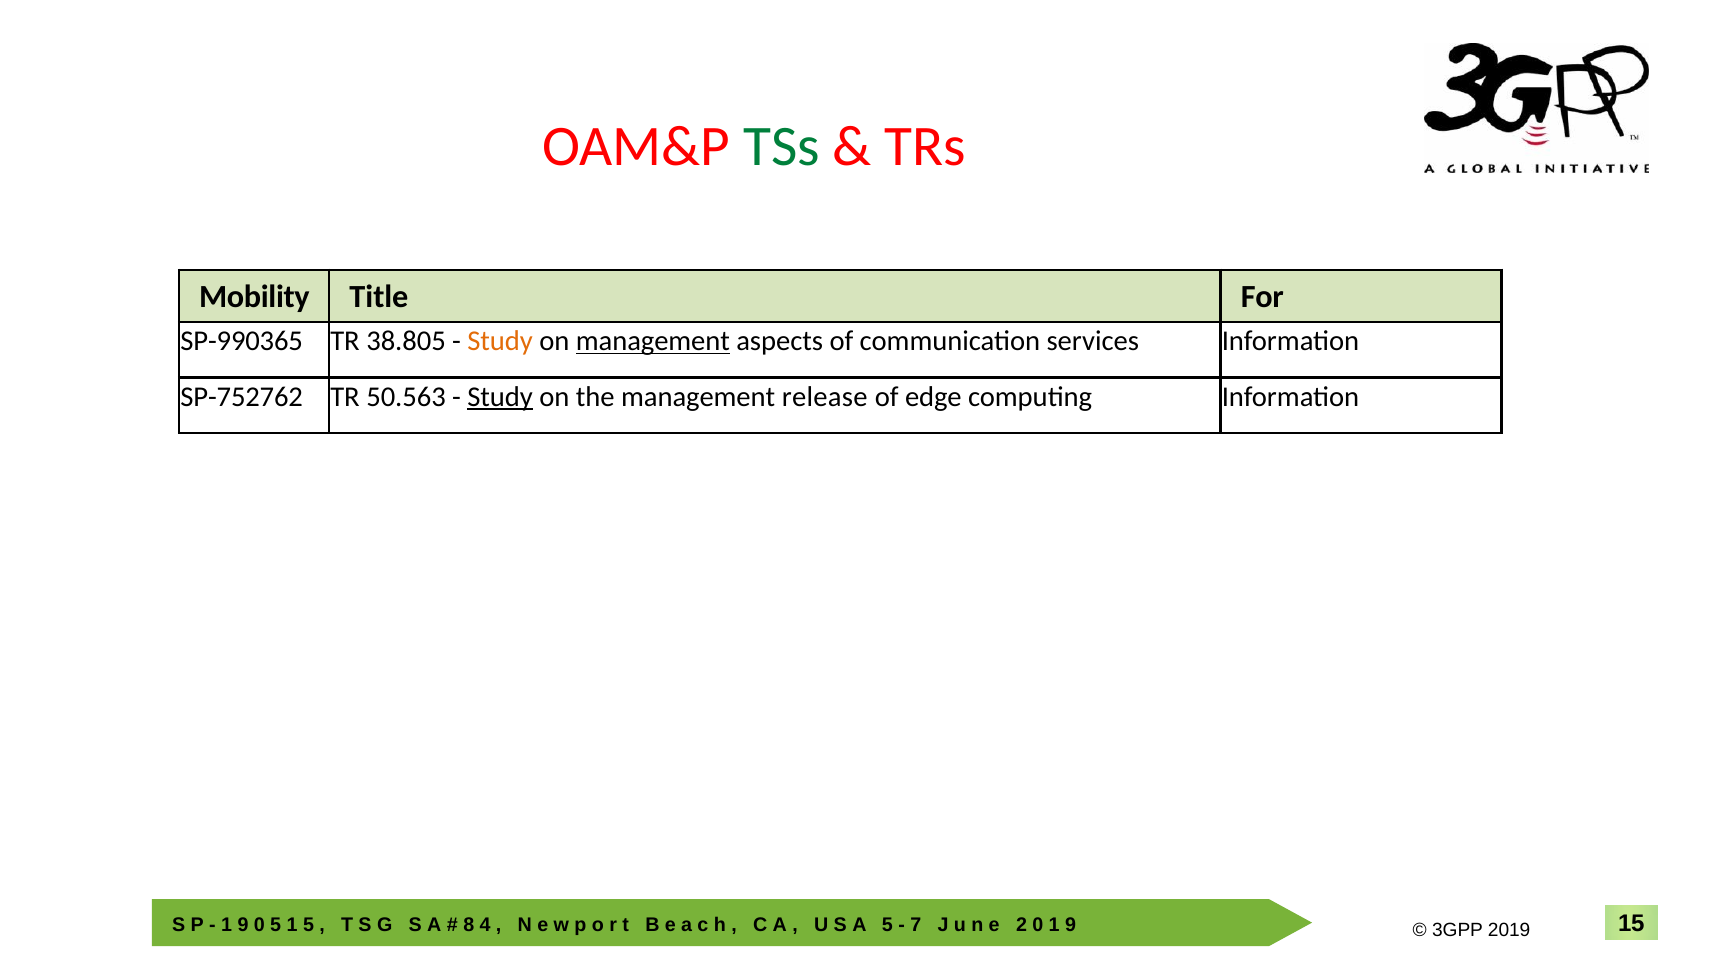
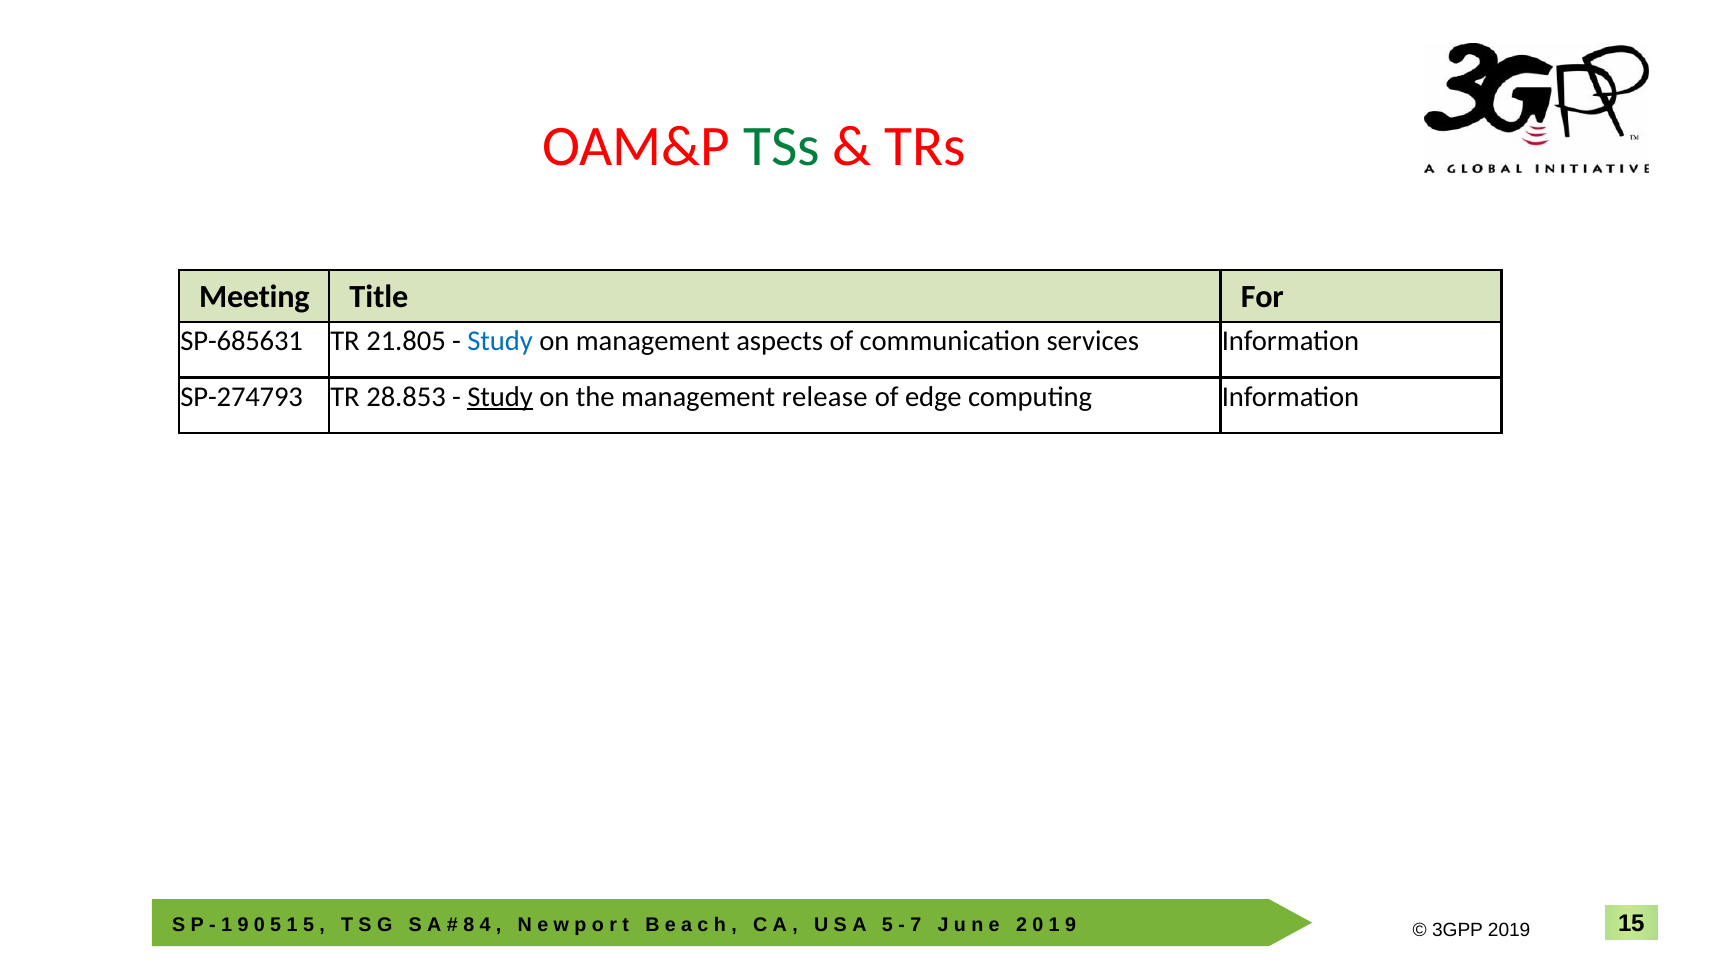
Mobility: Mobility -> Meeting
SP-990365: SP-990365 -> SP-685631
38.805: 38.805 -> 21.805
Study at (500, 341) colour: orange -> blue
management at (653, 341) underline: present -> none
SP-752762: SP-752762 -> SP-274793
50.563: 50.563 -> 28.853
